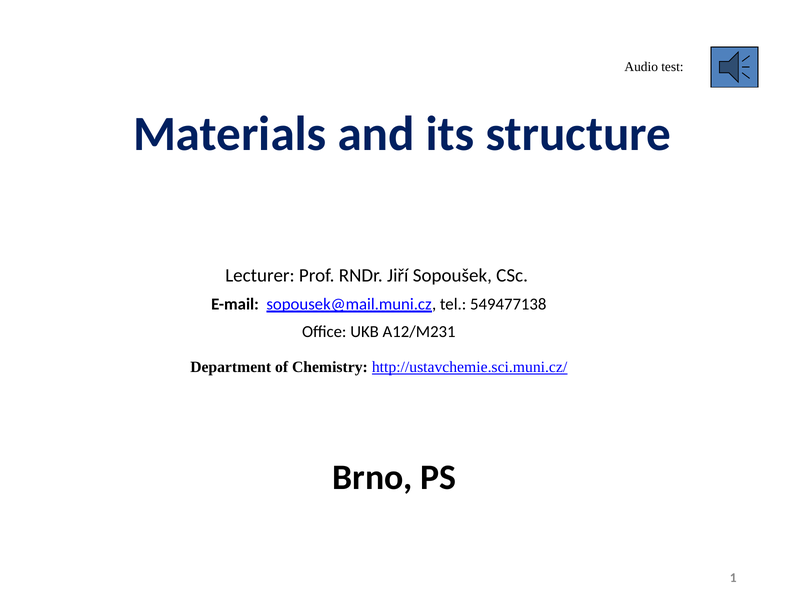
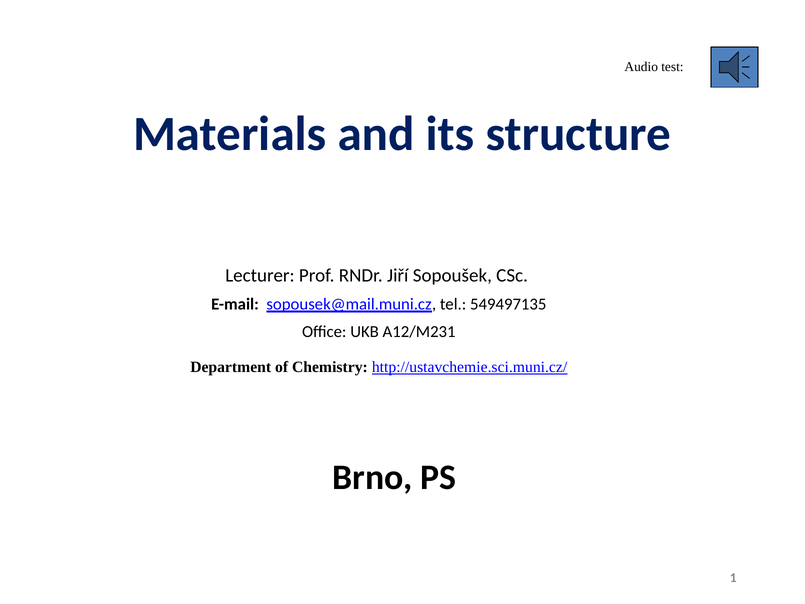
549477138: 549477138 -> 549497135
